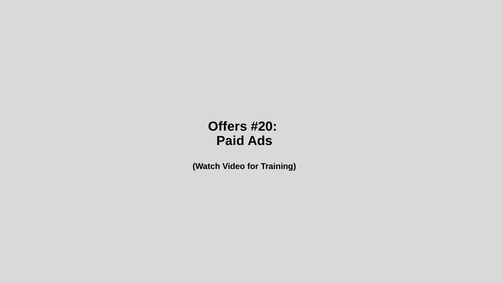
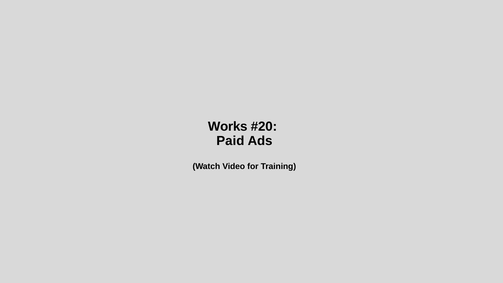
Offers: Offers -> Works
